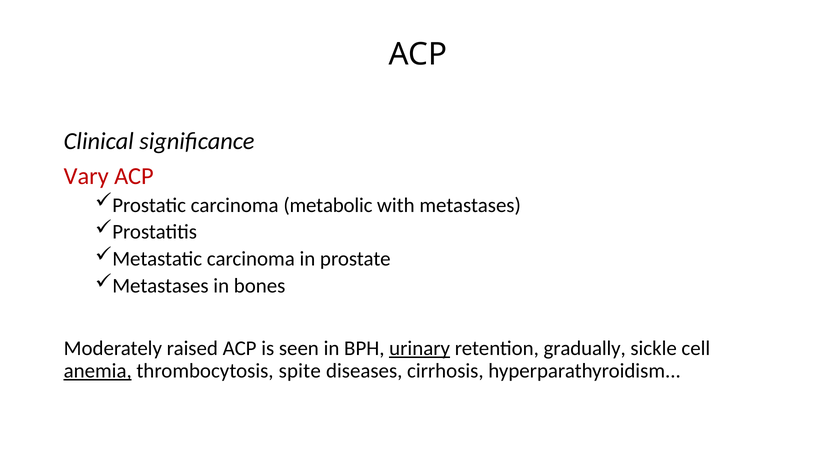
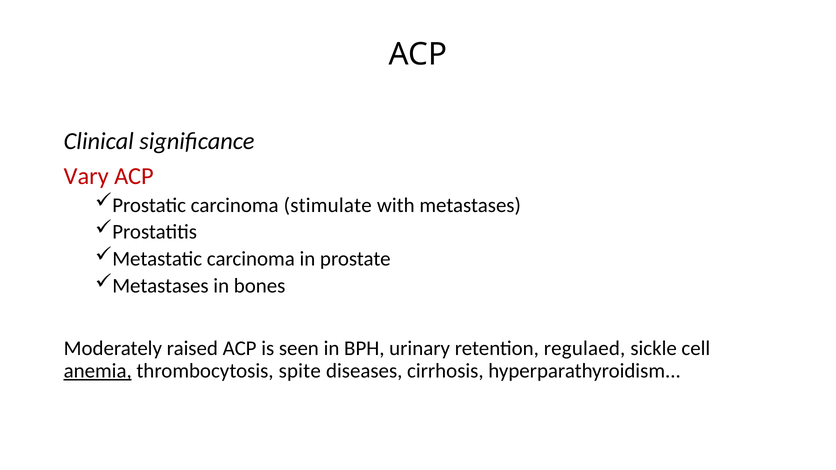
metabolic: metabolic -> stimulate
urinary underline: present -> none
gradually: gradually -> regulaed
